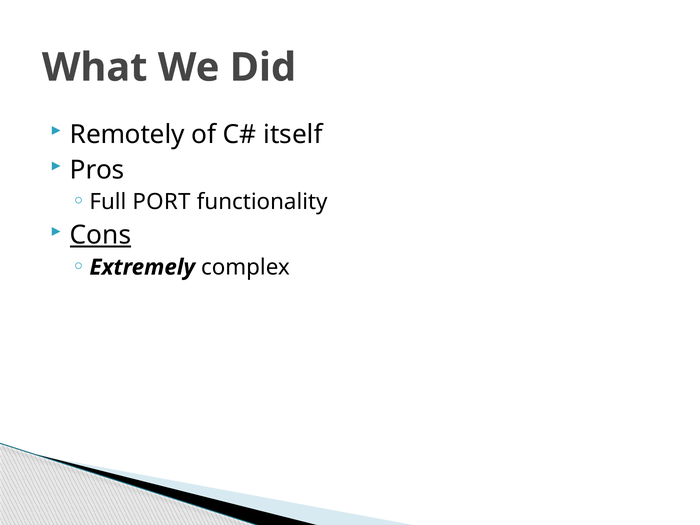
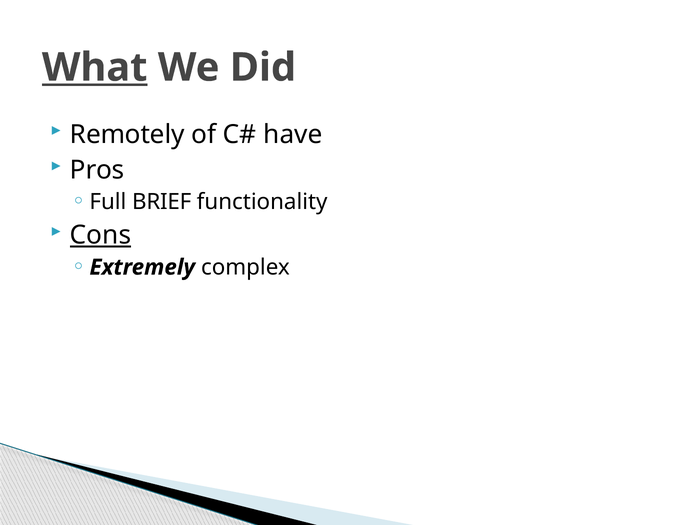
What underline: none -> present
itself: itself -> have
PORT: PORT -> BRIEF
